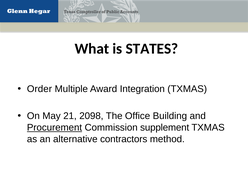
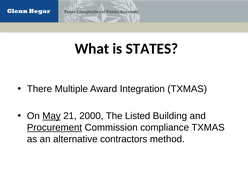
Order: Order -> There
May underline: none -> present
2098: 2098 -> 2000
Office: Office -> Listed
supplement: supplement -> compliance
